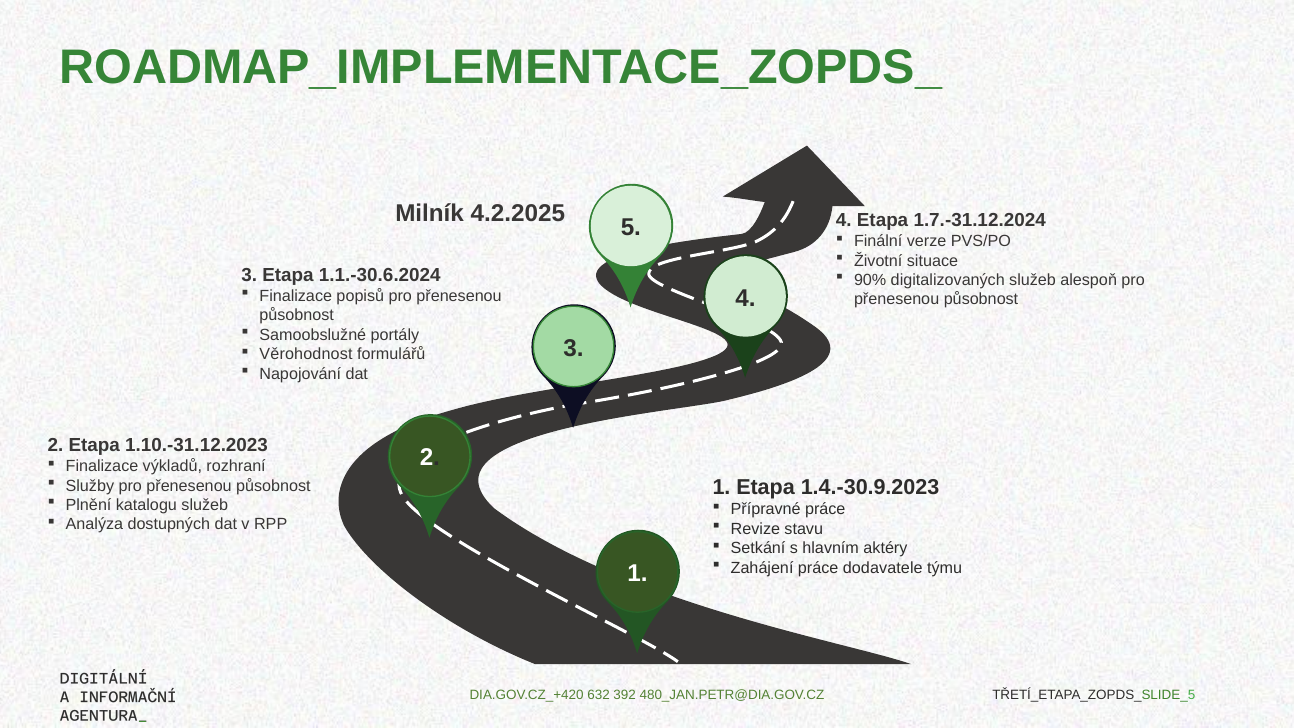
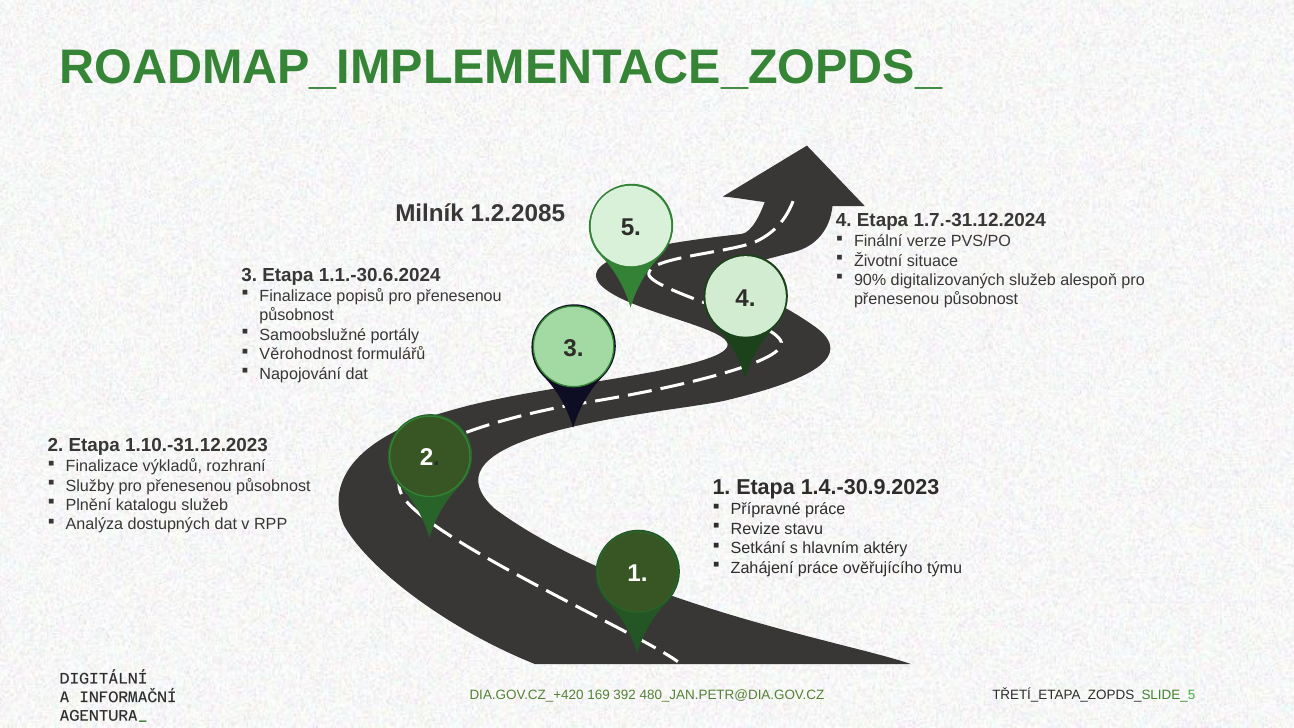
4.2.2025: 4.2.2025 -> 1.2.2085
dodavatele: dodavatele -> ověřujícího
632: 632 -> 169
